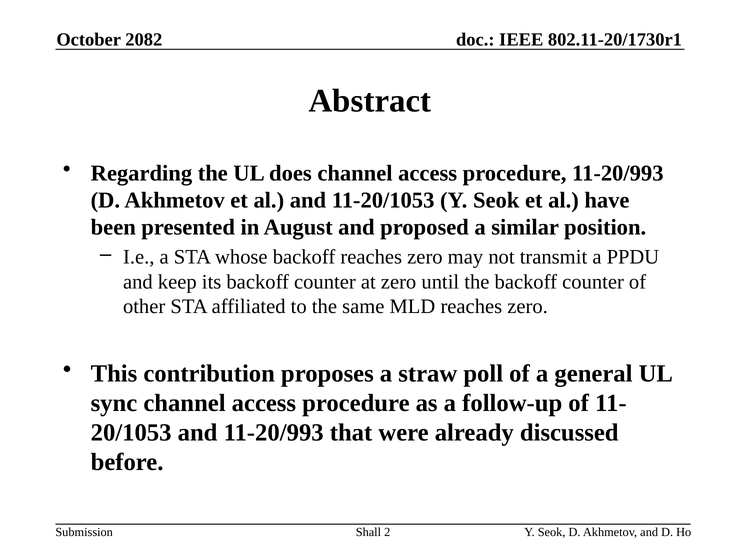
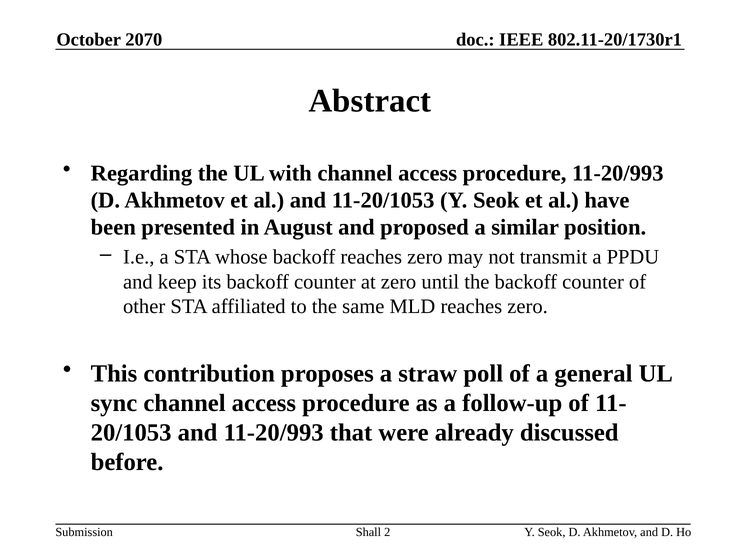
2082: 2082 -> 2070
does: does -> with
